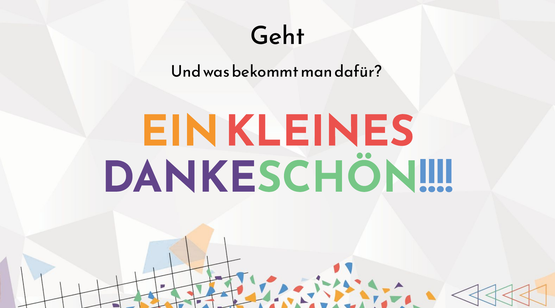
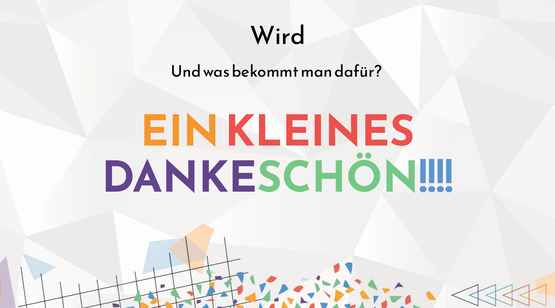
Geht: Geht -> Wird
